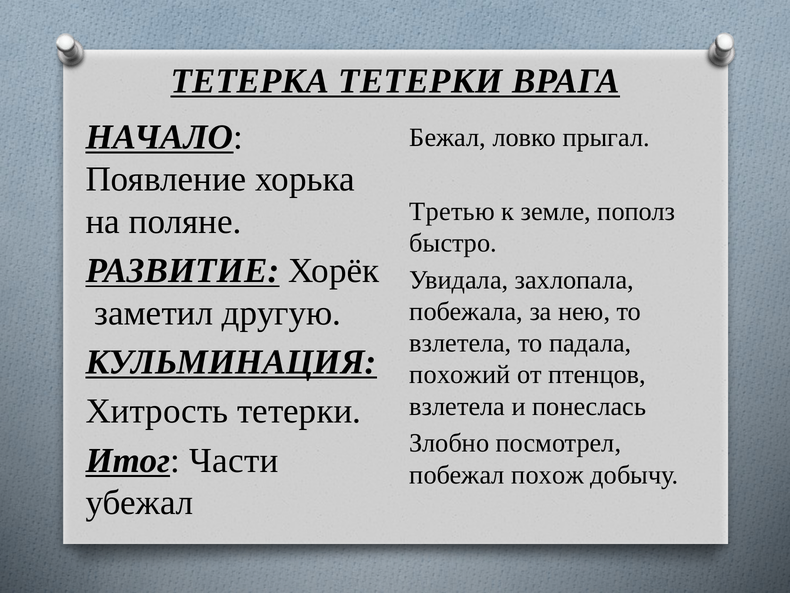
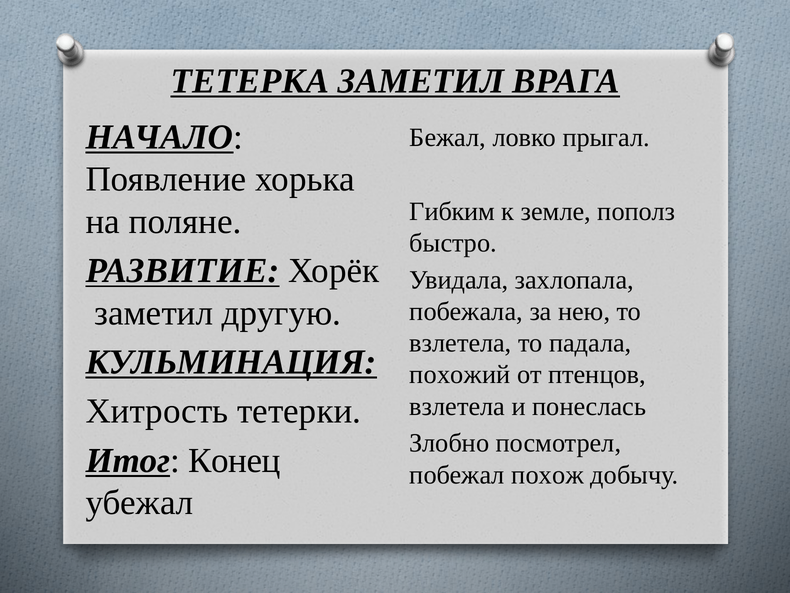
ТЕТЕРКА ТЕТЕРКИ: ТЕТЕРКИ -> ЗАМЕТИЛ
Третью: Третью -> Гибким
Части: Части -> Конец
